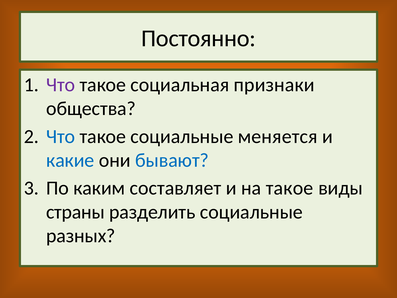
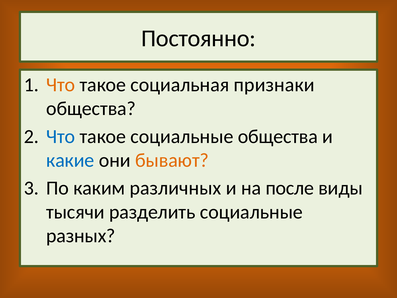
Что at (61, 85) colour: purple -> orange
социальные меняется: меняется -> общества
бывают colour: blue -> orange
составляет: составляет -> различных
на такое: такое -> после
страны: страны -> тысячи
